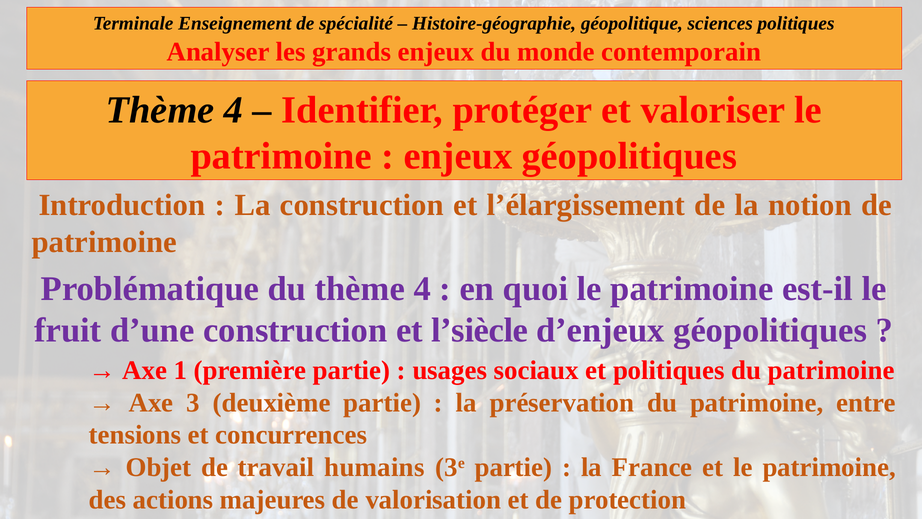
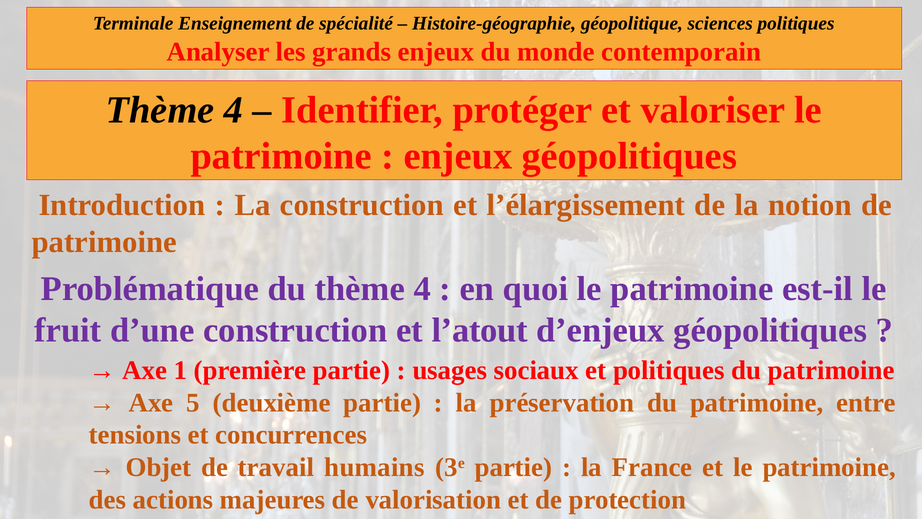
l’siècle: l’siècle -> l’atout
3: 3 -> 5
